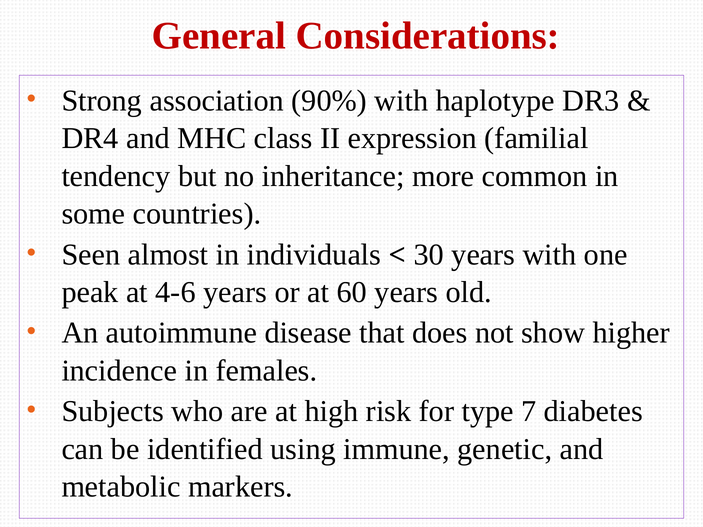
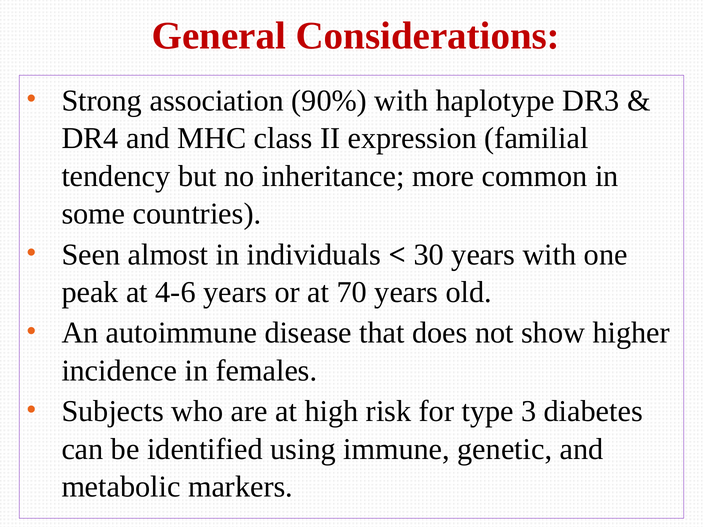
60: 60 -> 70
7: 7 -> 3
